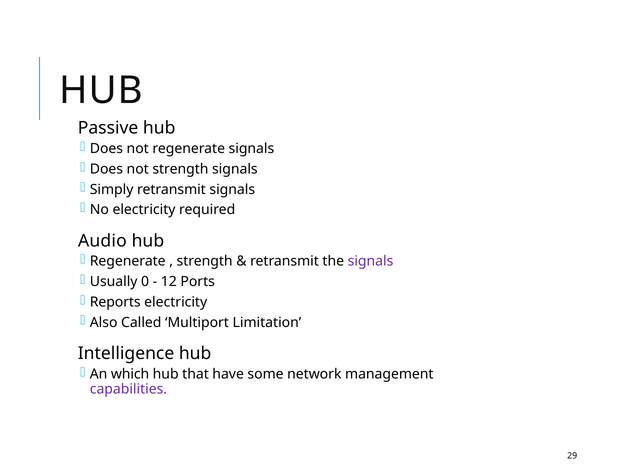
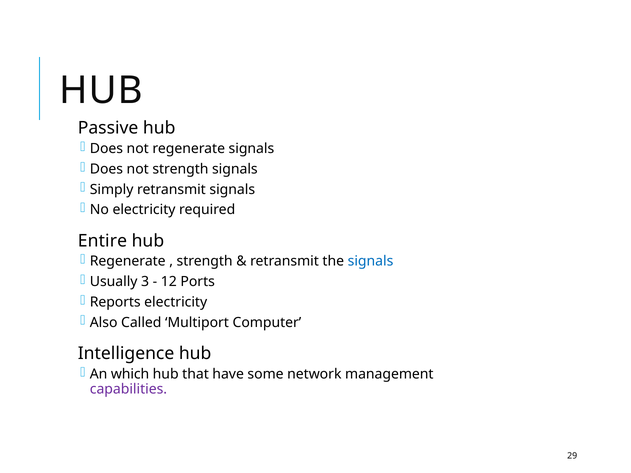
Audio: Audio -> Entire
signals at (371, 262) colour: purple -> blue
0: 0 -> 3
Limitation: Limitation -> Computer
